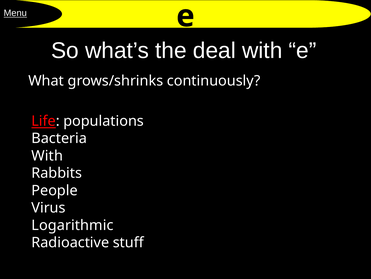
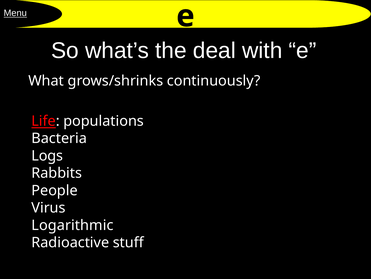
With at (47, 155): With -> Logs
